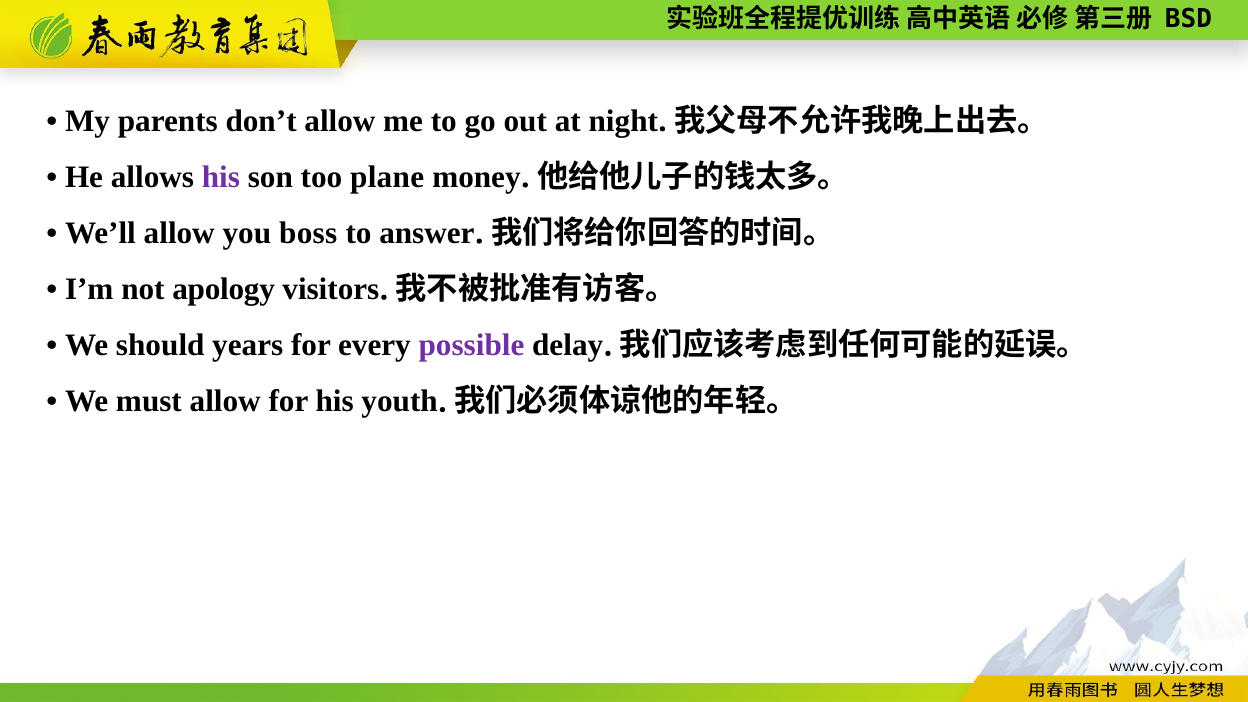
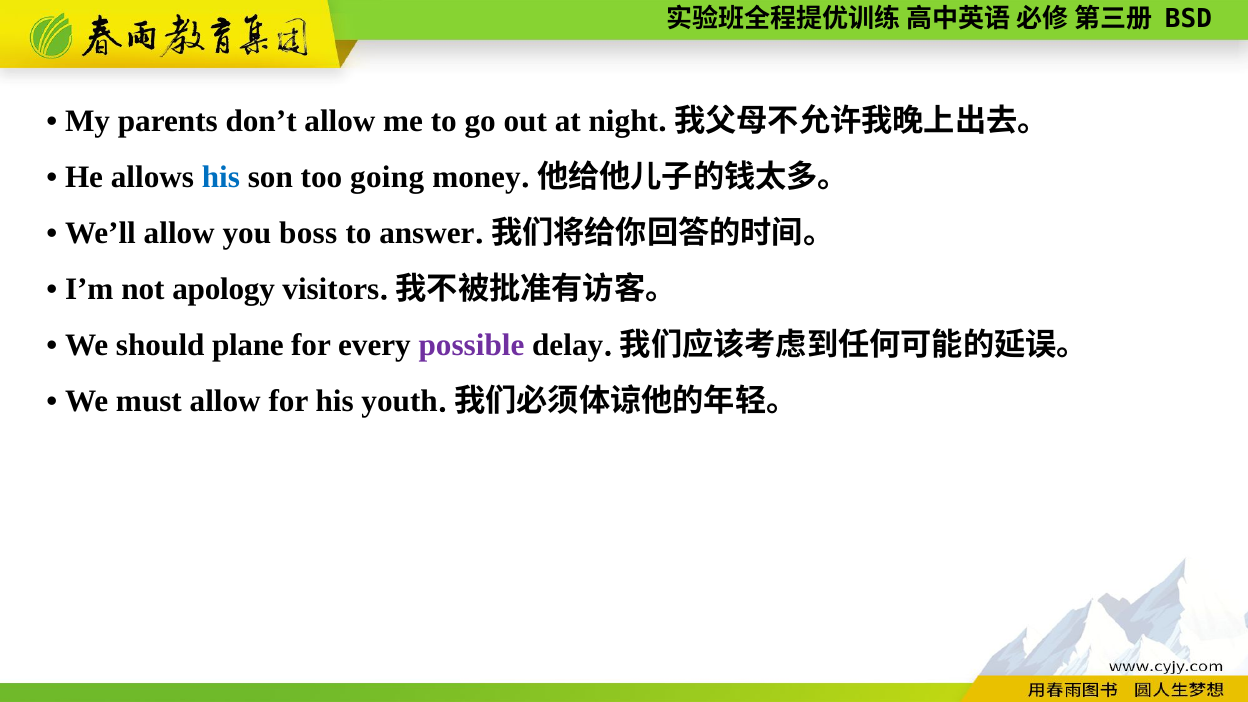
his at (221, 177) colour: purple -> blue
plane: plane -> going
years: years -> plane
